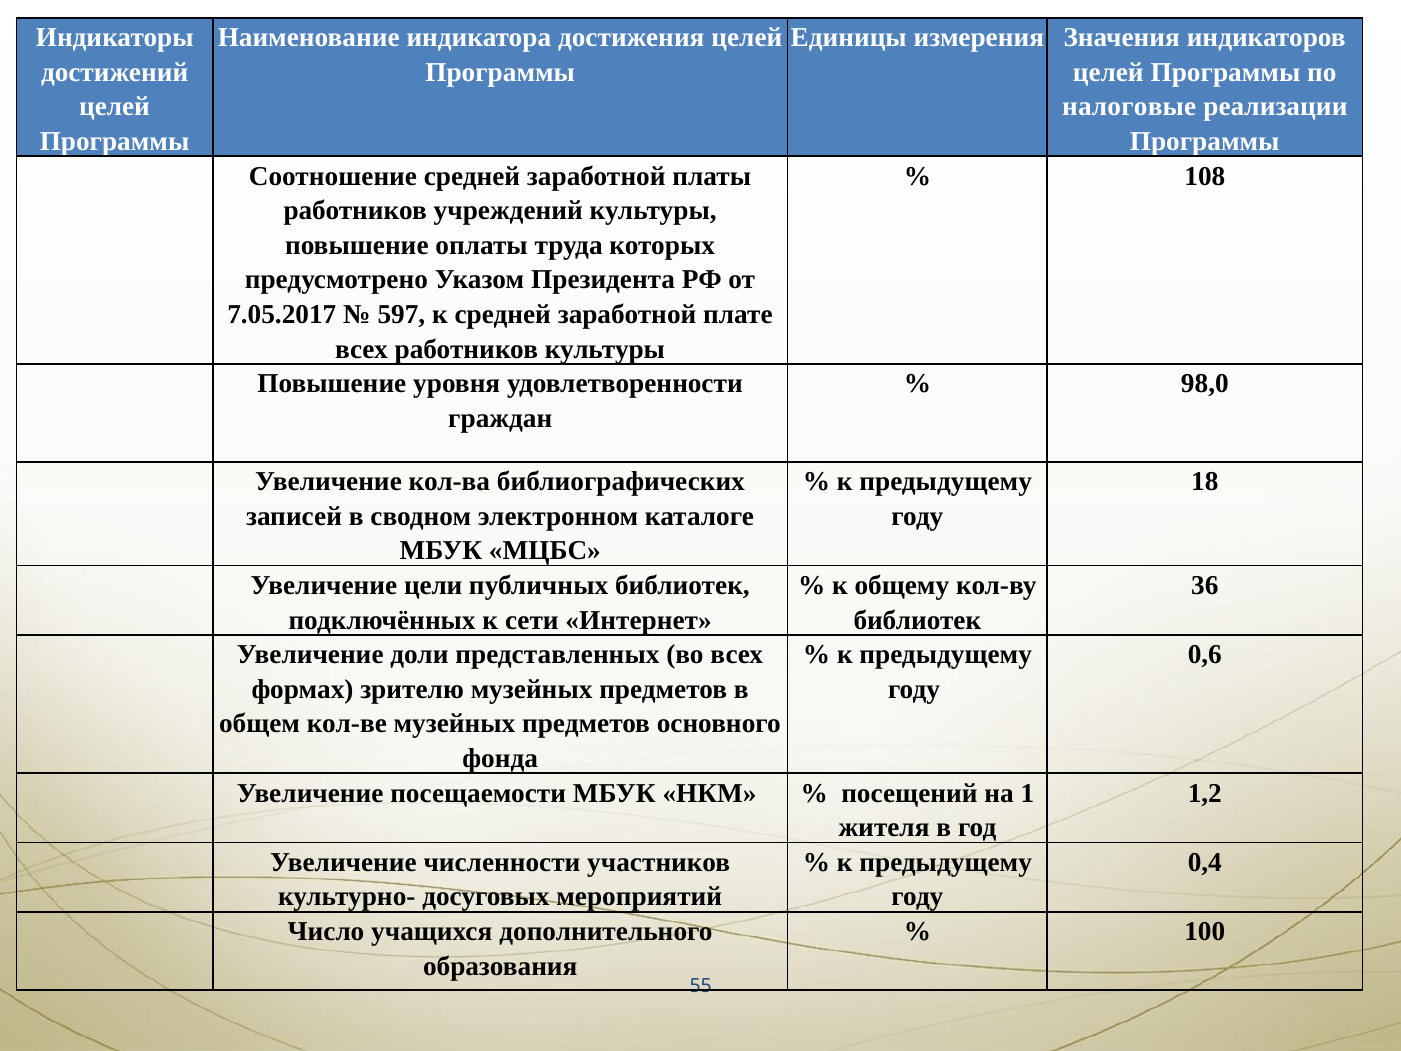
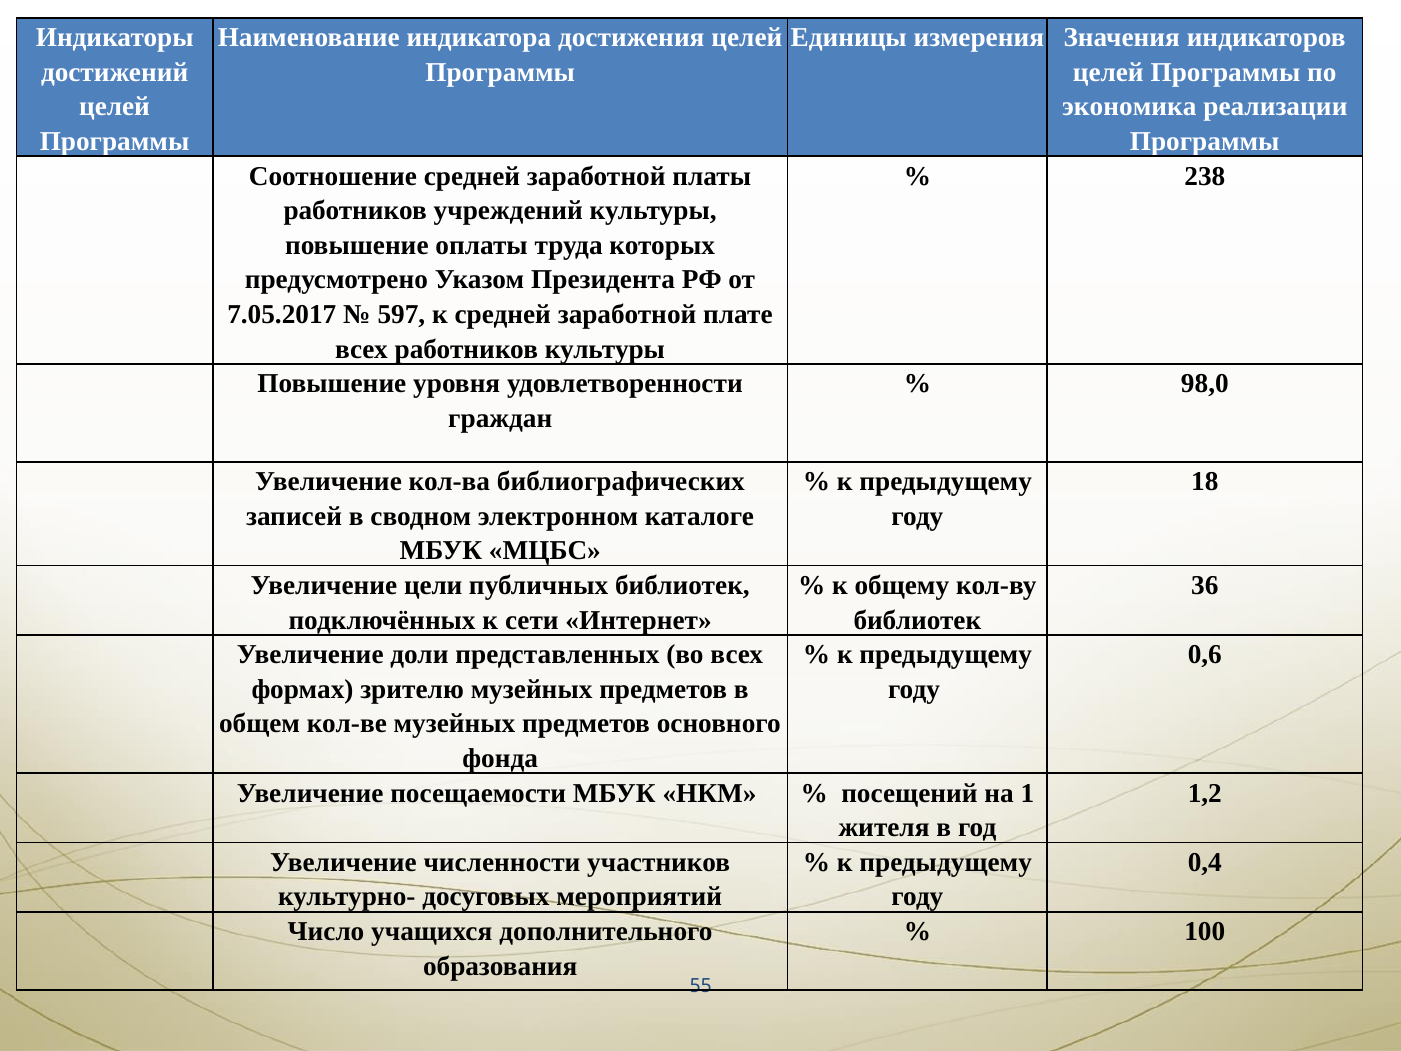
налоговые: налоговые -> экономика
108: 108 -> 238
